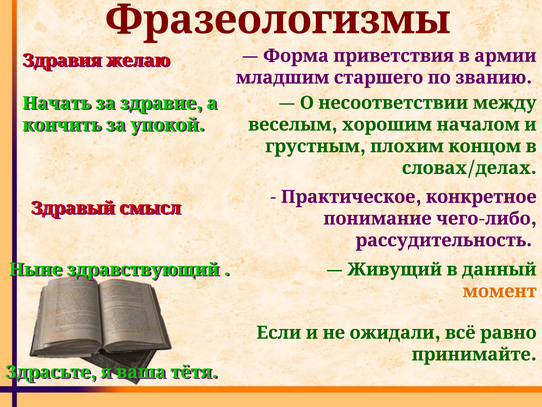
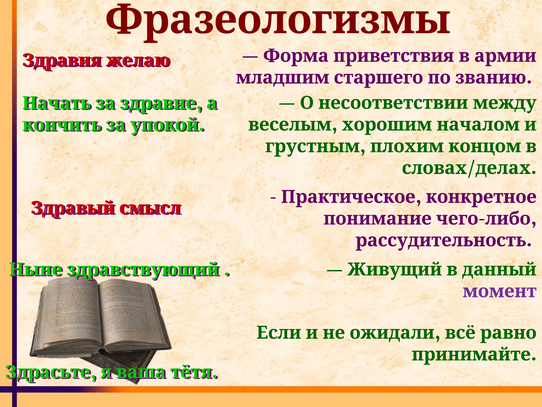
момент colour: orange -> purple
